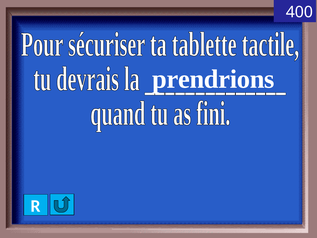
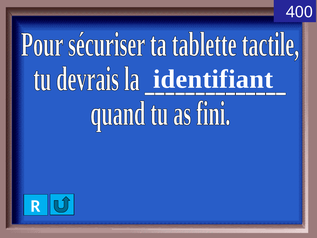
prendrions: prendrions -> identifiant
